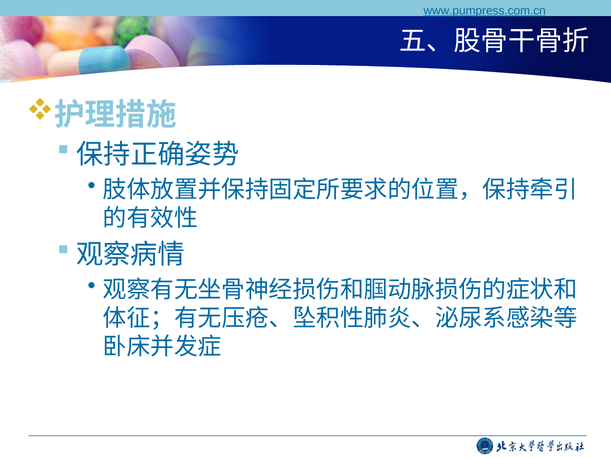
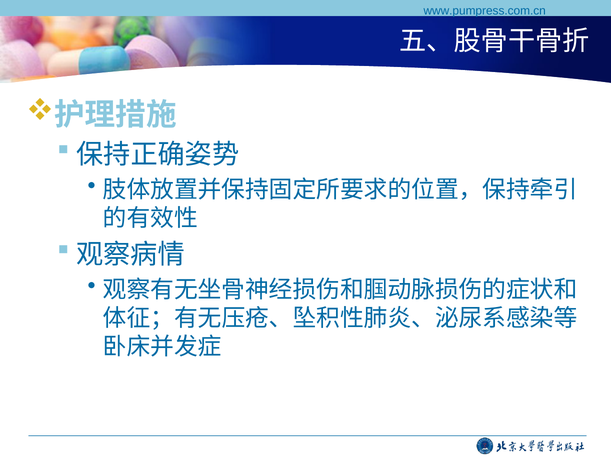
www.pumpress.com.cn underline: present -> none
